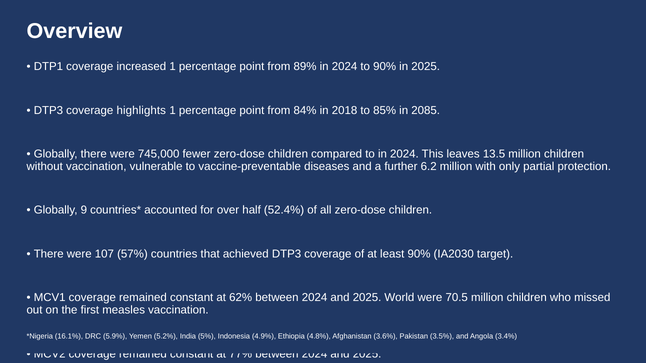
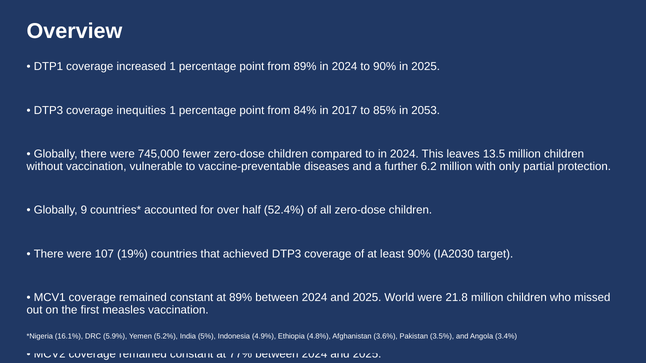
highlights: highlights -> inequities
2018: 2018 -> 2017
2085: 2085 -> 2053
57%: 57% -> 19%
at 62%: 62% -> 89%
70.5: 70.5 -> 21.8
